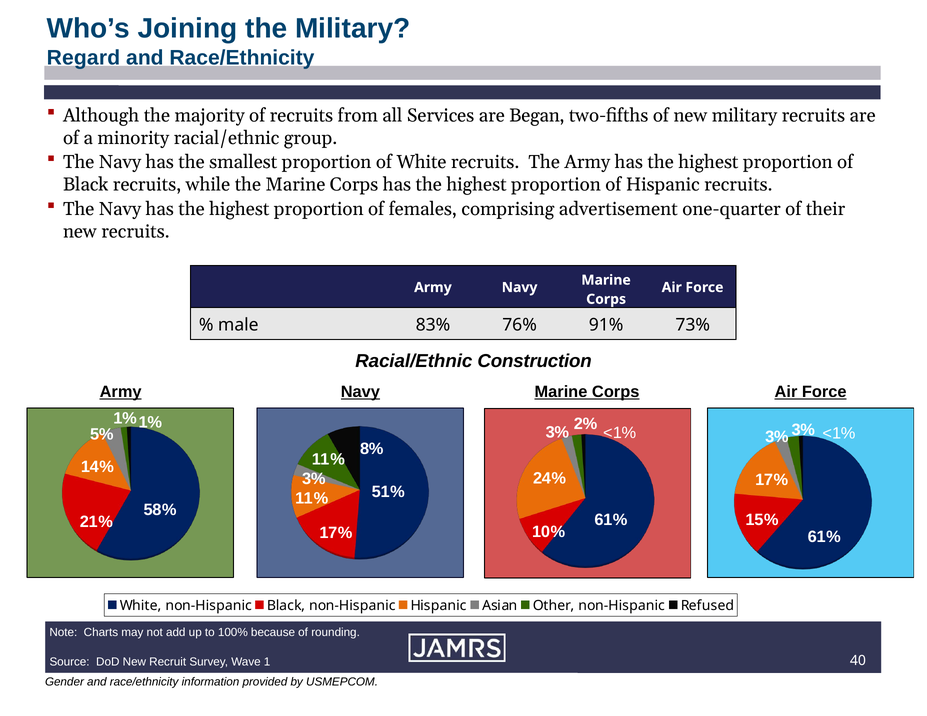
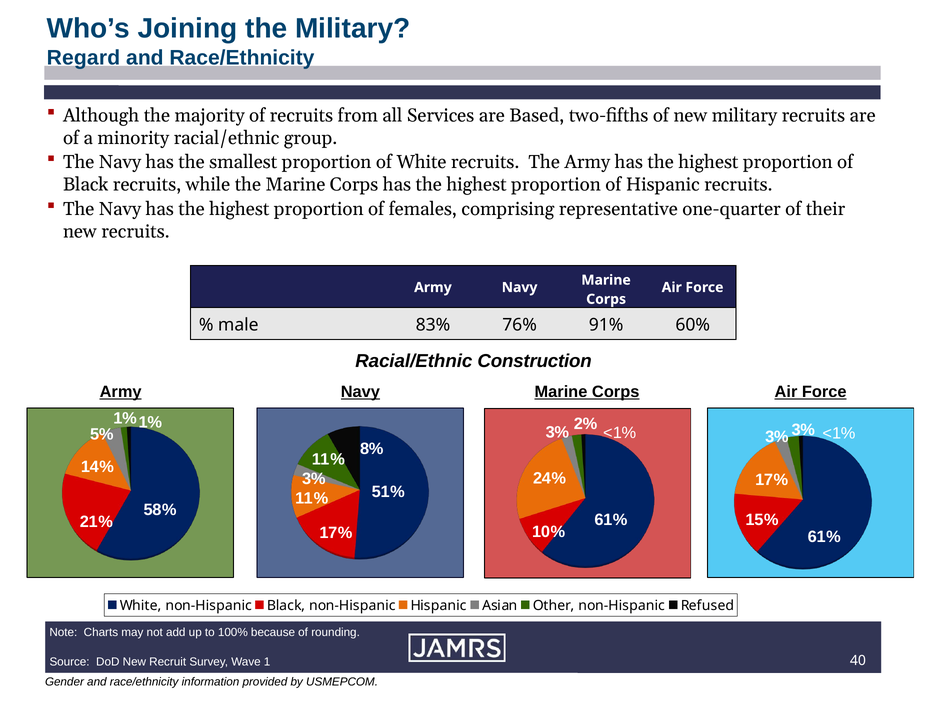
Began: Began -> Based
advertisement: advertisement -> representative
73%: 73% -> 60%
